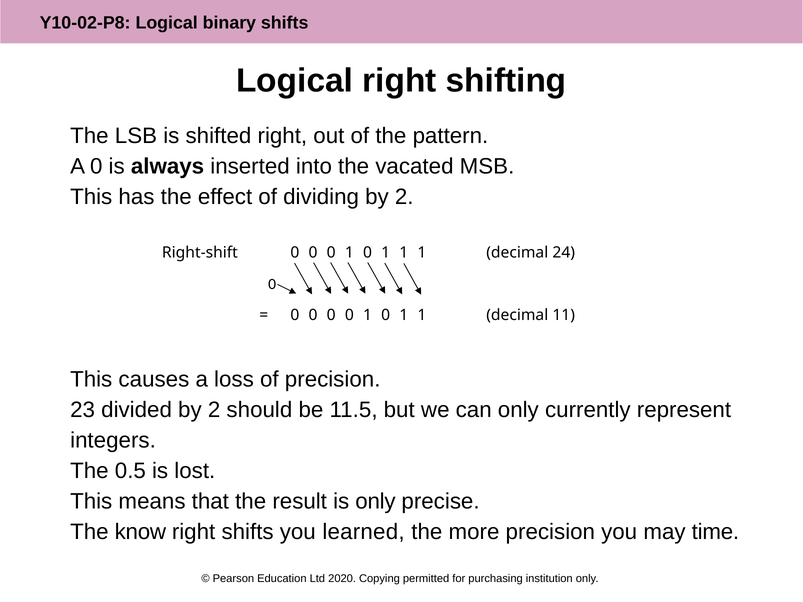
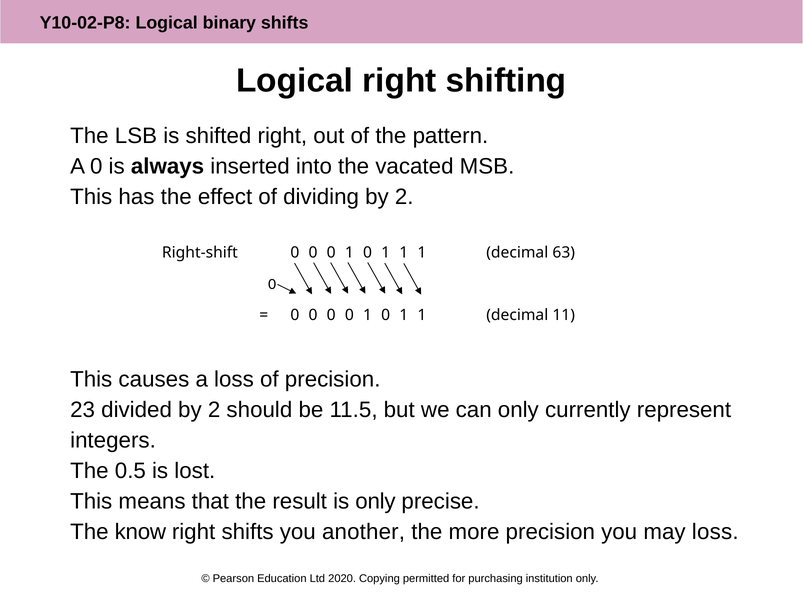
24: 24 -> 63
learned: learned -> another
may time: time -> loss
